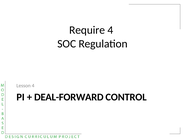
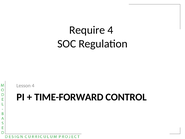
DEAL-FORWARD: DEAL-FORWARD -> TIME-FORWARD
